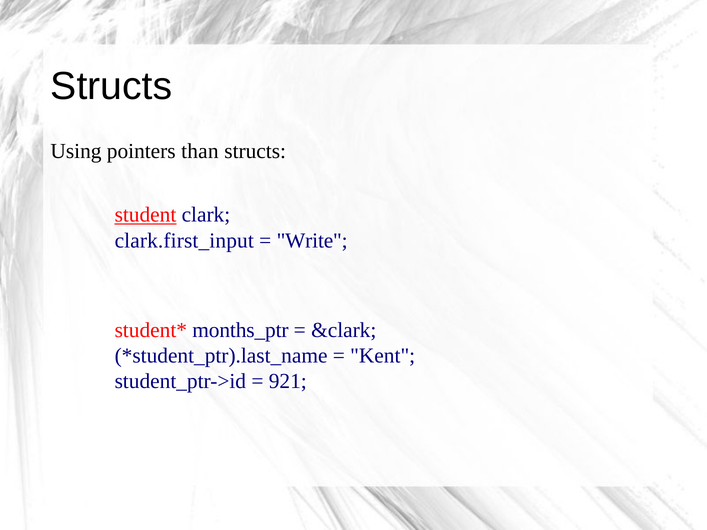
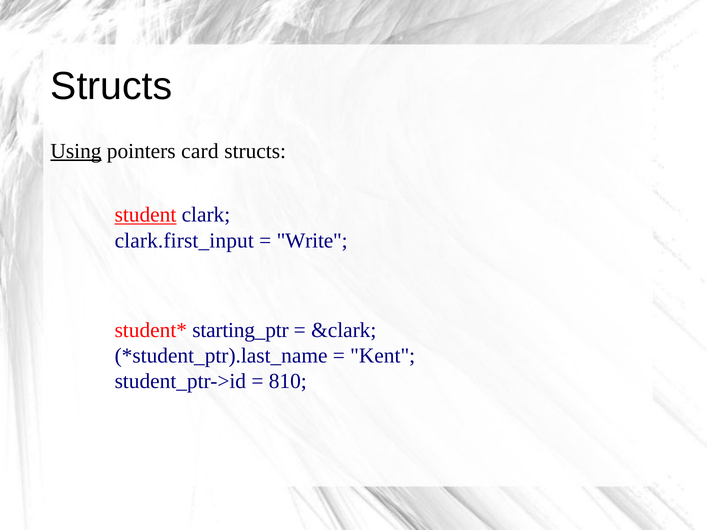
Using underline: none -> present
than: than -> card
months_ptr: months_ptr -> starting_ptr
921: 921 -> 810
